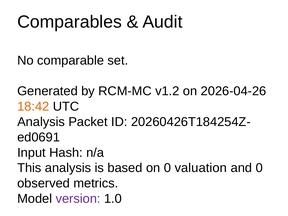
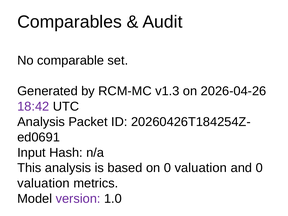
v1.2: v1.2 -> v1.3
18:42 colour: orange -> purple
observed at (44, 183): observed -> valuation
